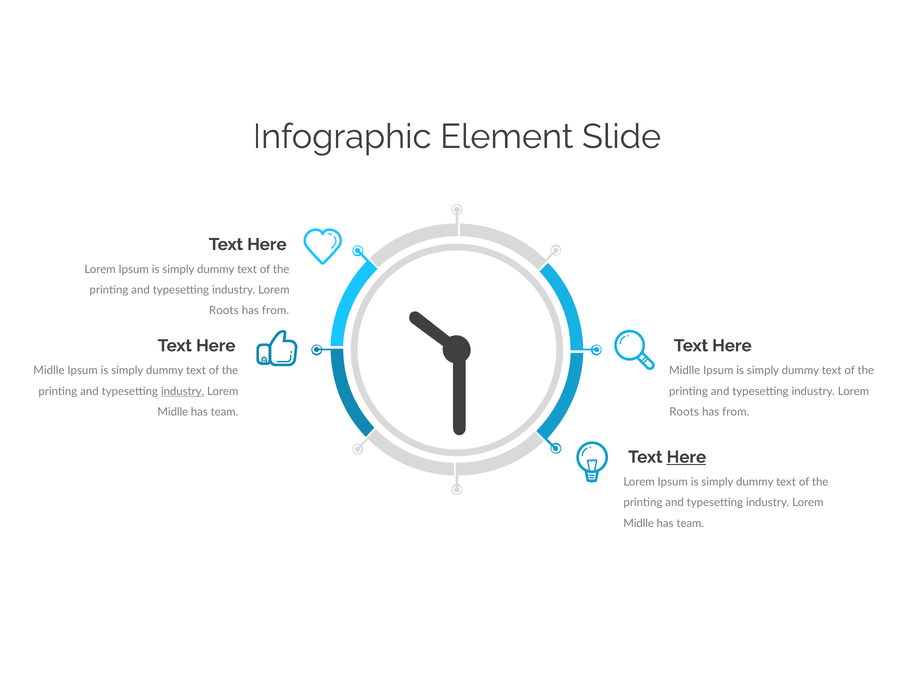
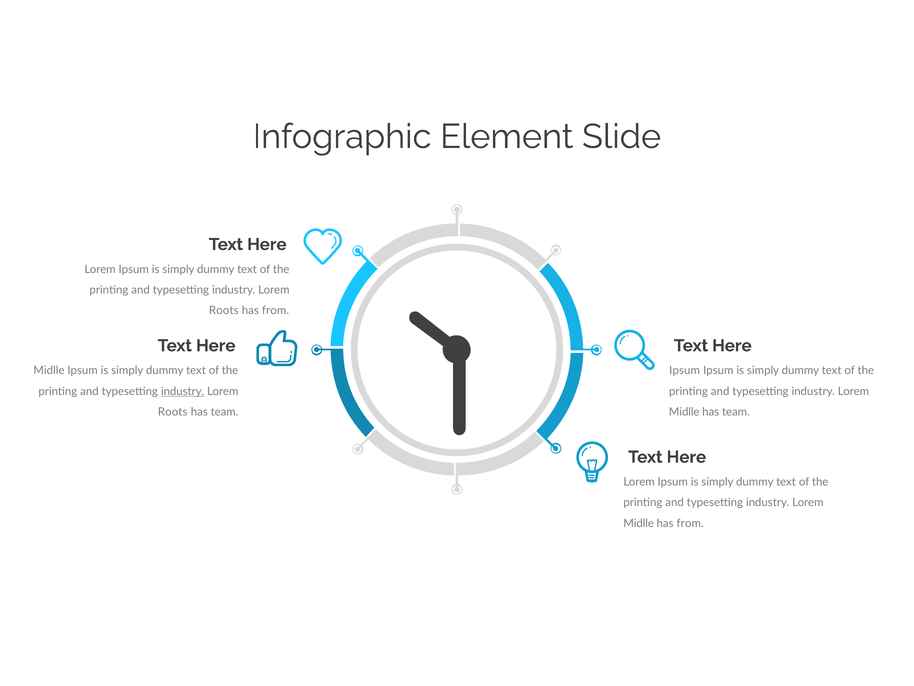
Midlle at (685, 370): Midlle -> Ipsum
Midlle at (173, 412): Midlle -> Roots
Roots at (684, 412): Roots -> Midlle
from at (736, 412): from -> team
Here at (686, 457) underline: present -> none
team at (690, 523): team -> from
